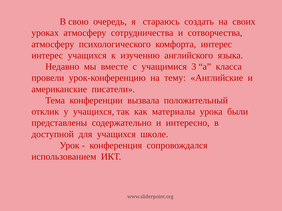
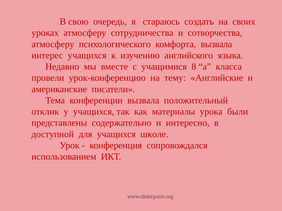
комфорта интерес: интерес -> вызвала
3: 3 -> 8
